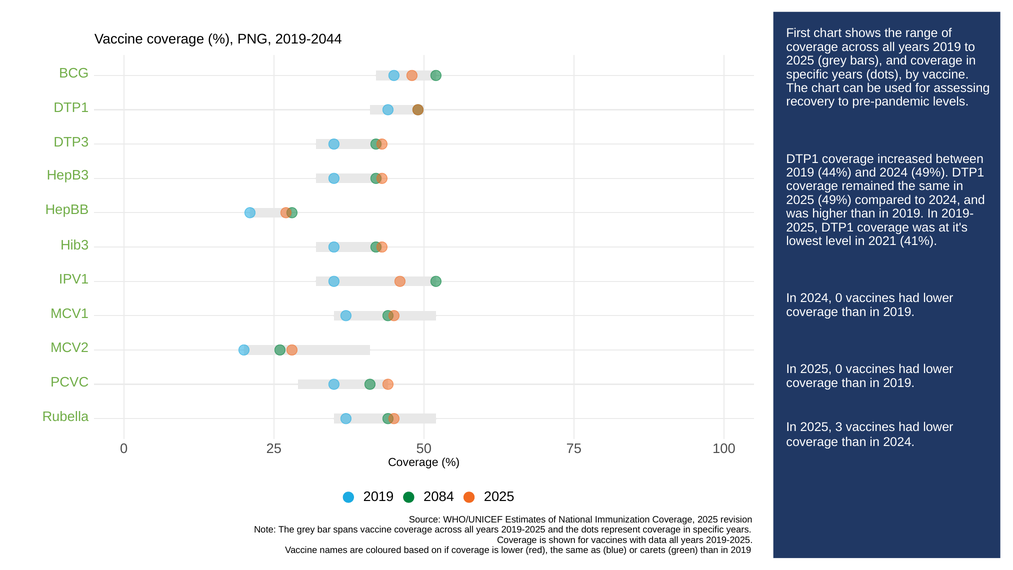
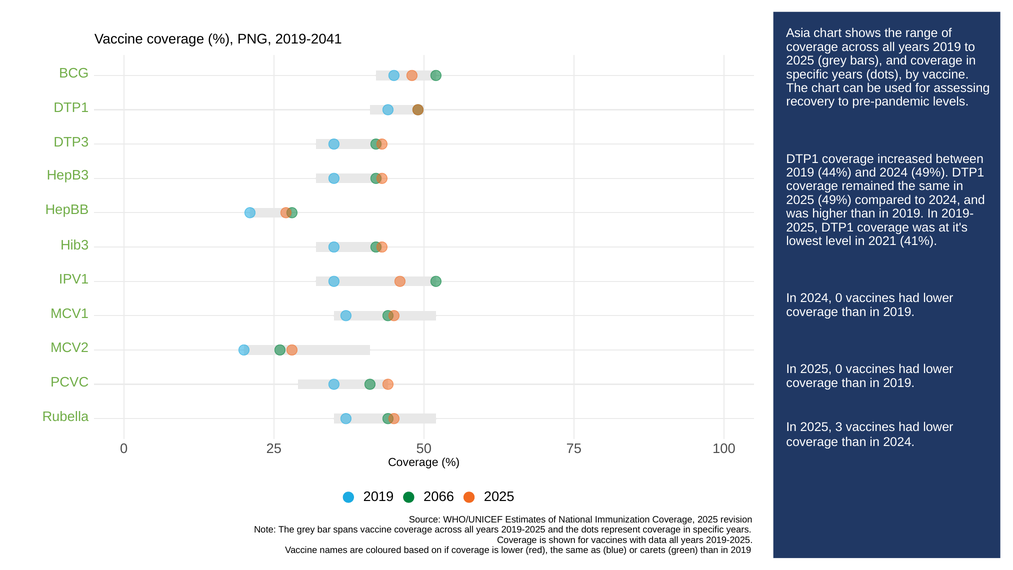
First: First -> Asia
2019-2044: 2019-2044 -> 2019-2041
2084: 2084 -> 2066
